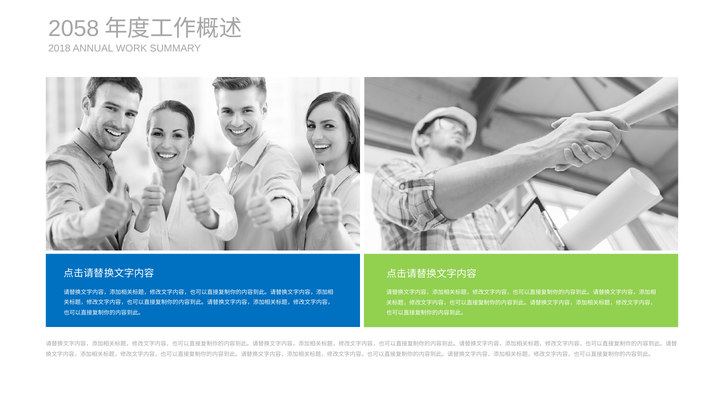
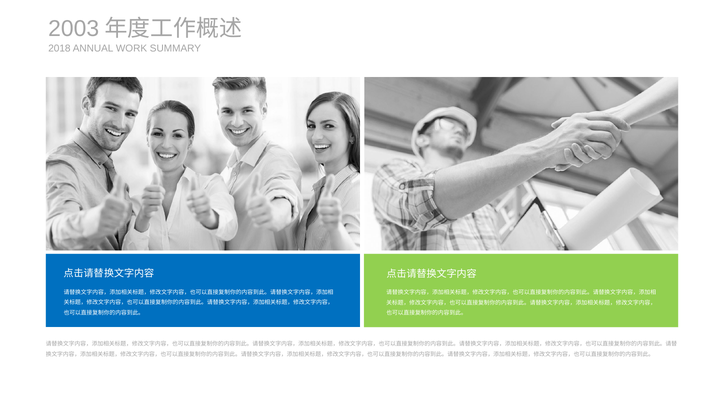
2058: 2058 -> 2003
